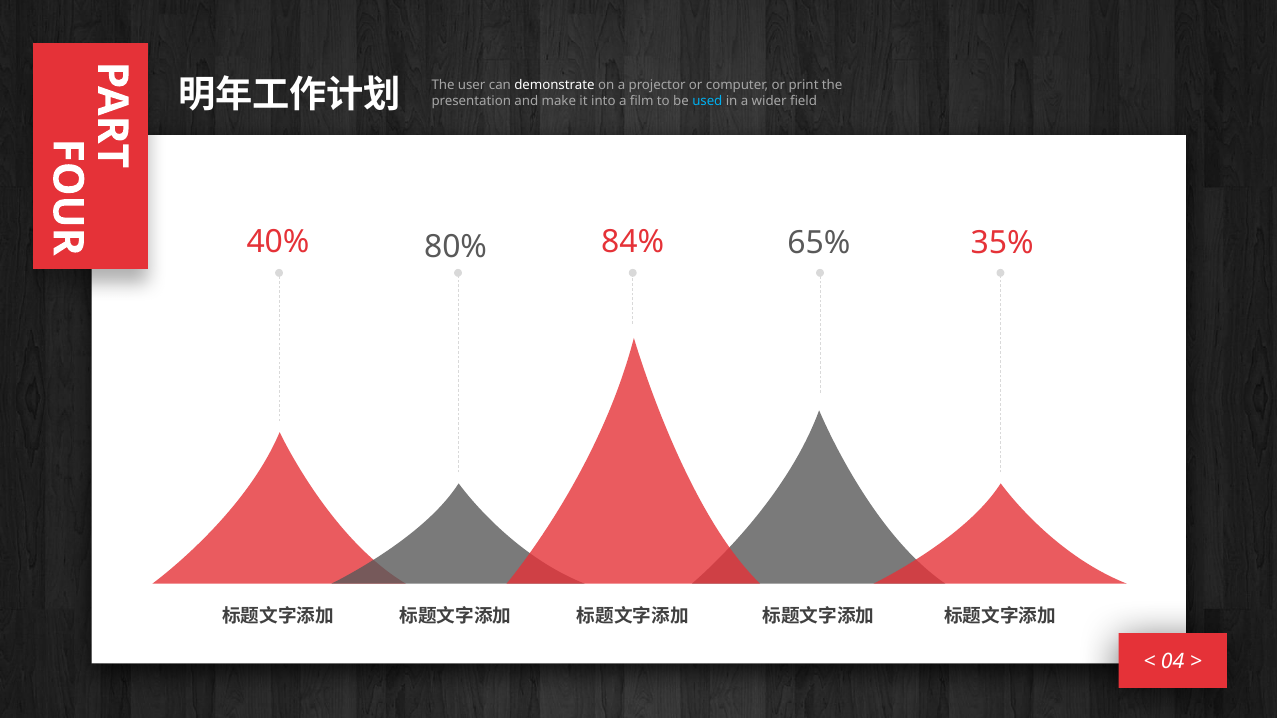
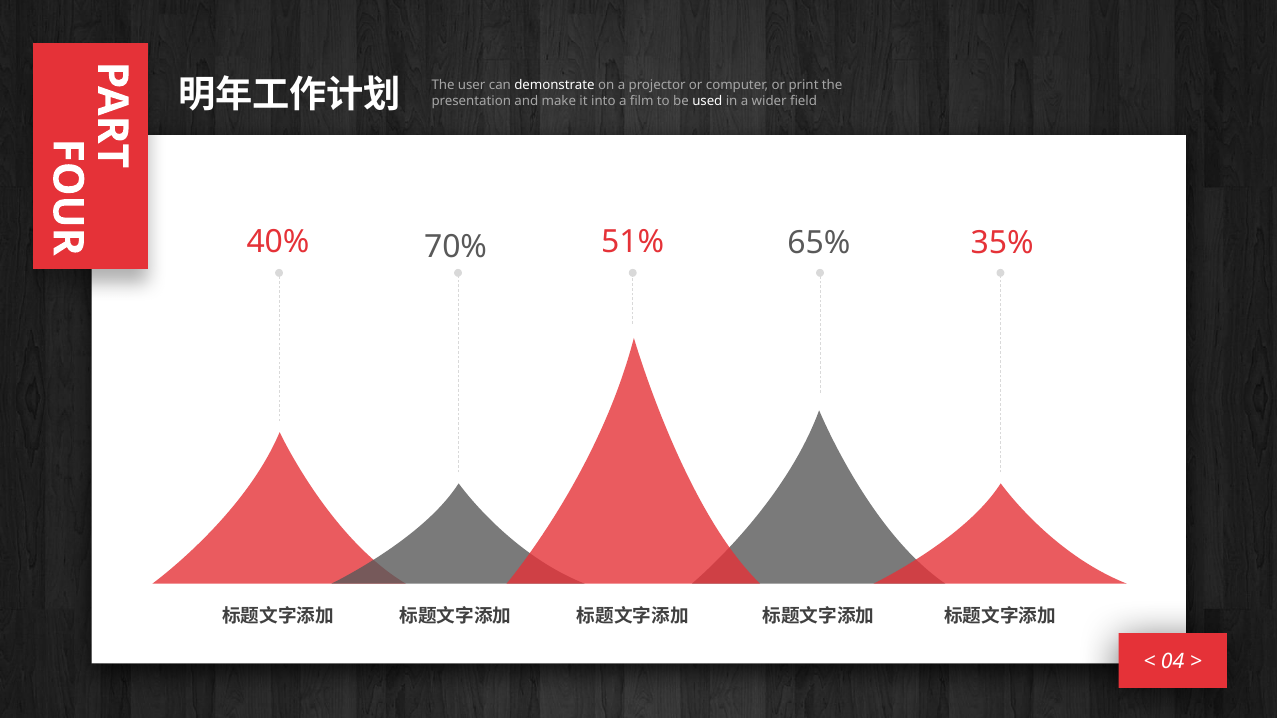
used colour: light blue -> white
84%: 84% -> 51%
80%: 80% -> 70%
